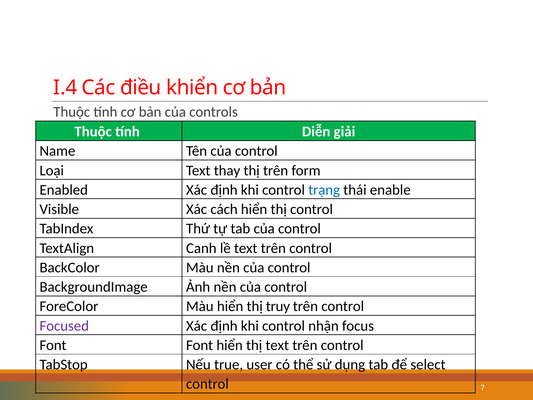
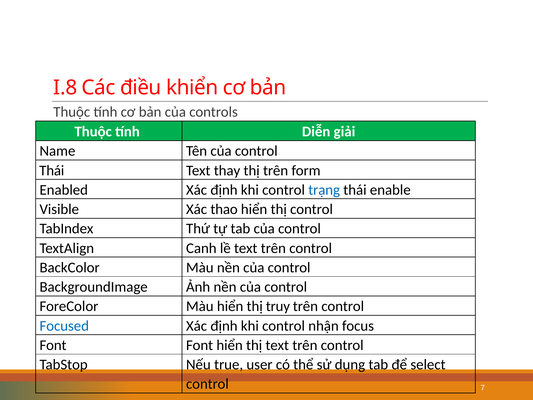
I.4: I.4 -> I.8
Loại at (52, 170): Loại -> Thái
cách: cách -> thao
Focused colour: purple -> blue
